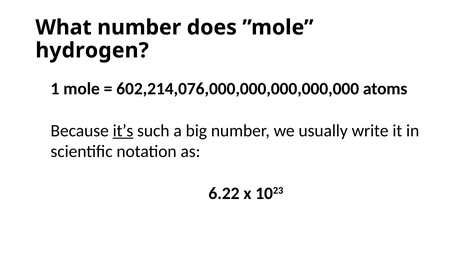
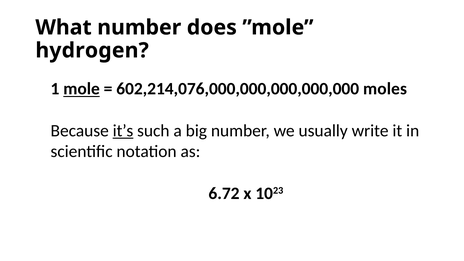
mole underline: none -> present
atoms: atoms -> moles
6.22: 6.22 -> 6.72
